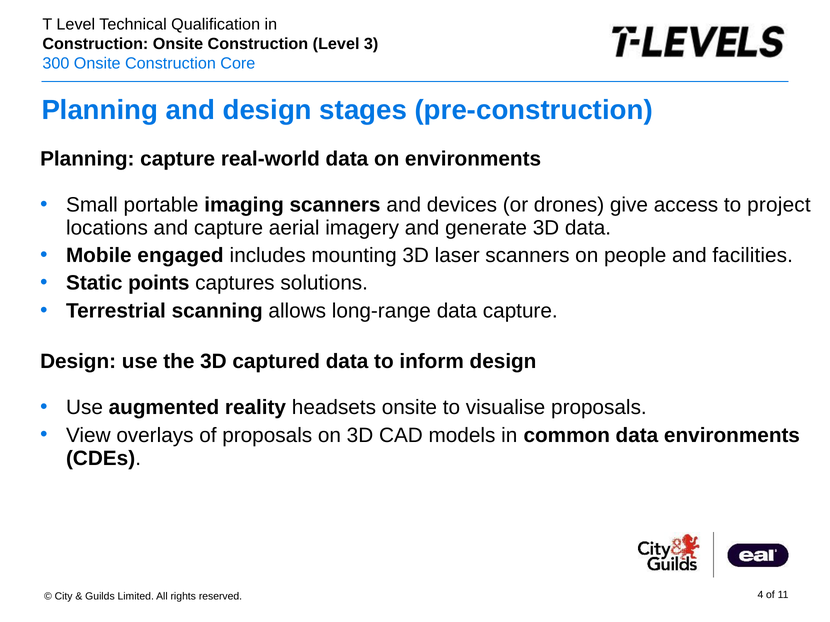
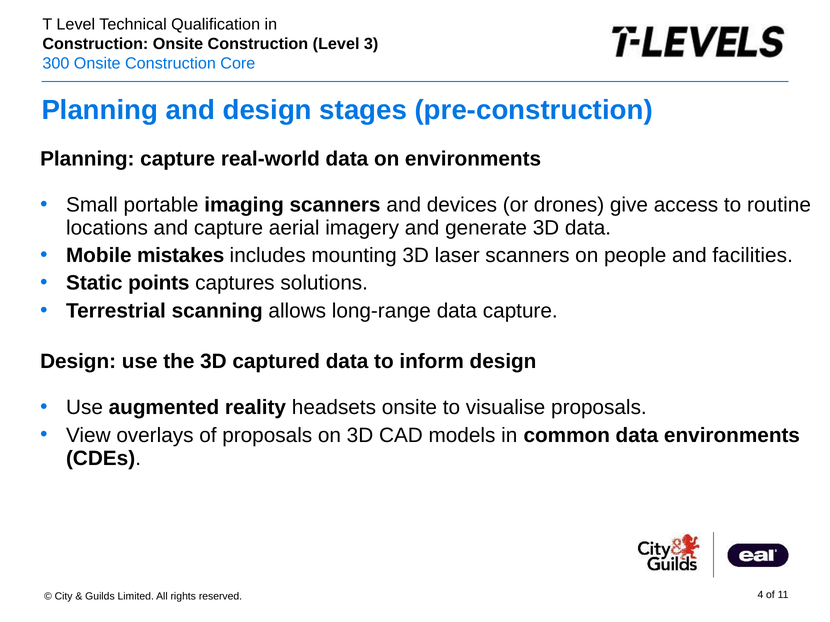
project: project -> routine
engaged: engaged -> mistakes
